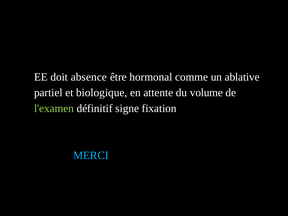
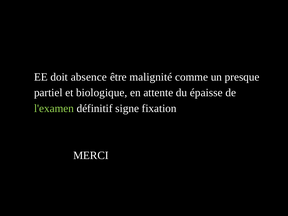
hormonal: hormonal -> malignité
ablative: ablative -> presque
volume: volume -> épaisse
MERCI colour: light blue -> white
